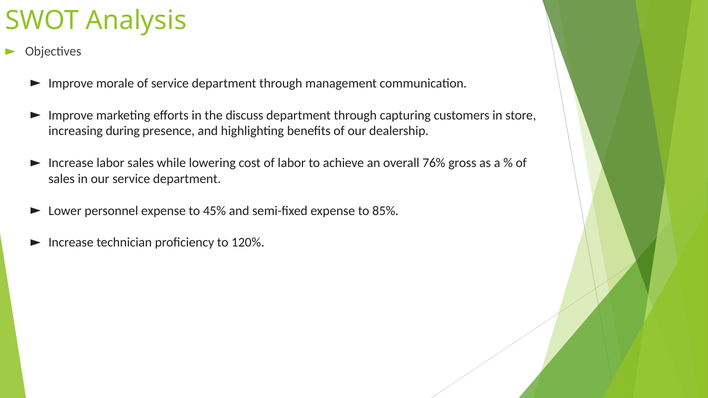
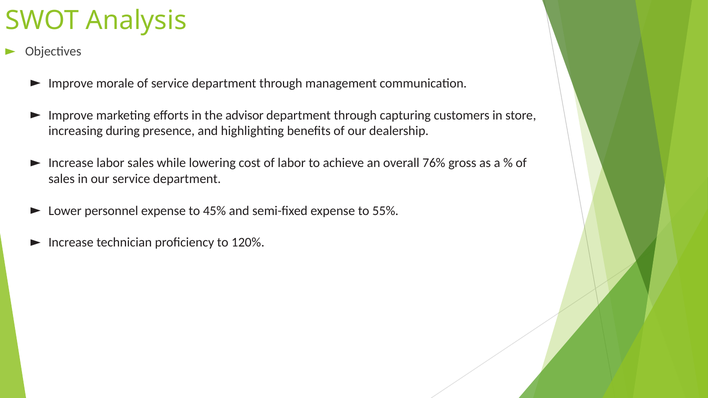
discuss: discuss -> advisor
85%: 85% -> 55%
